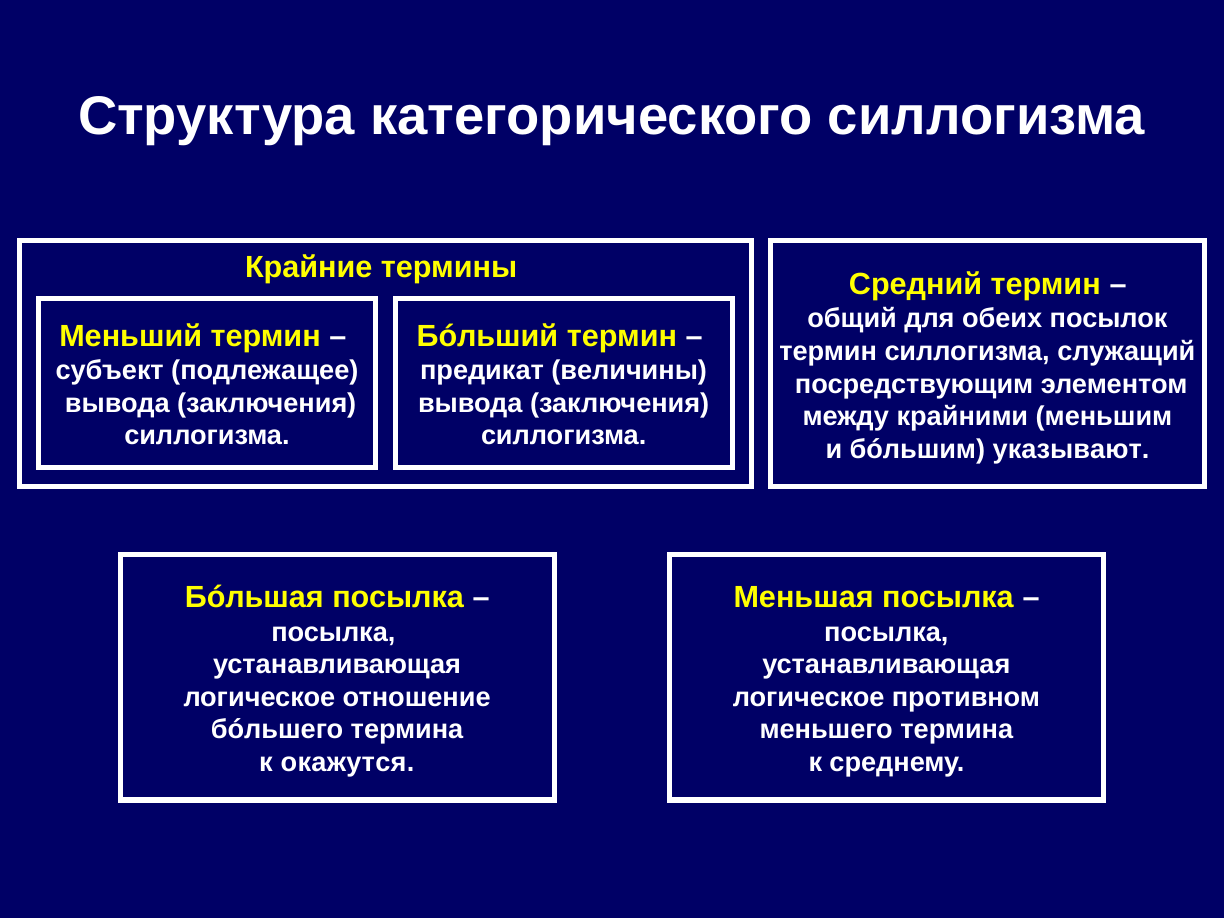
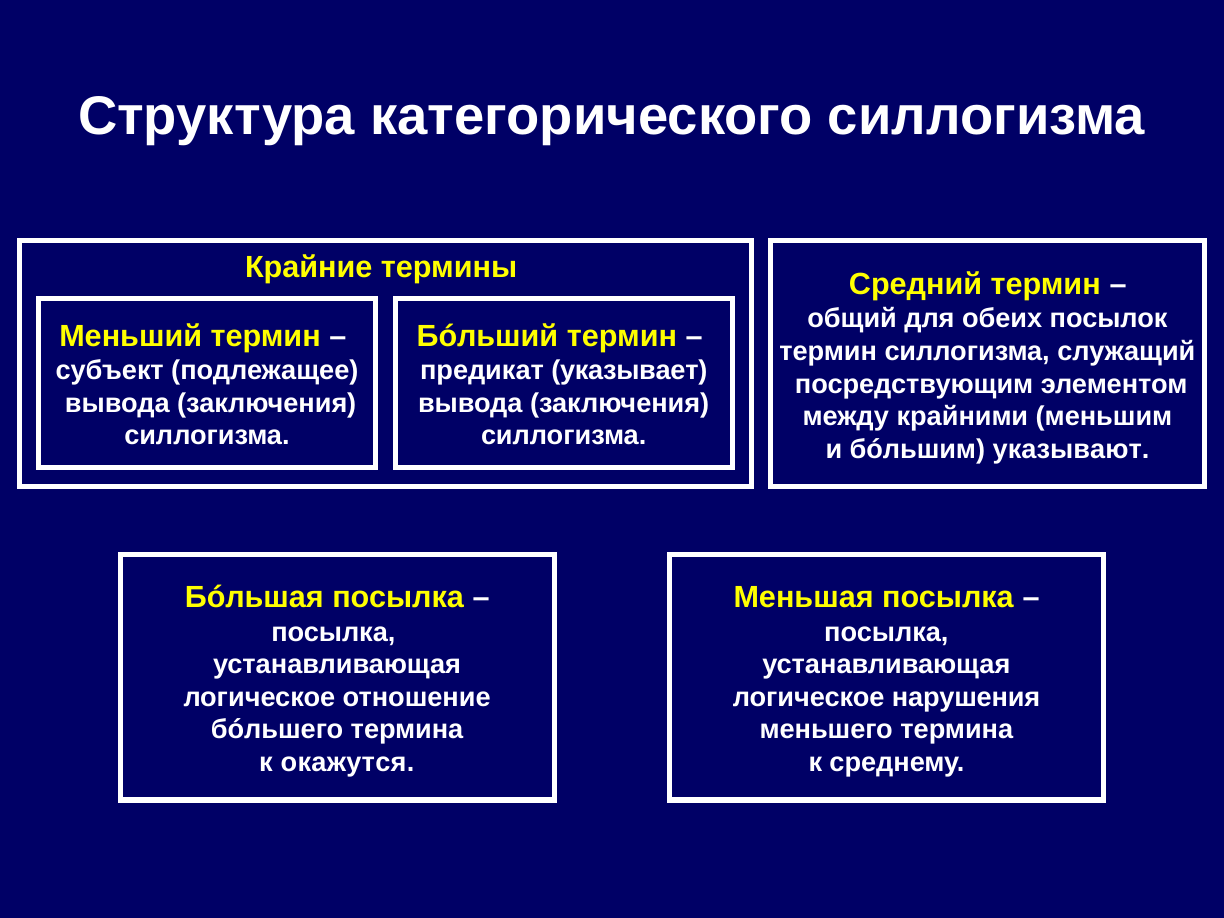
величины: величины -> указывает
противном: противном -> нарушения
